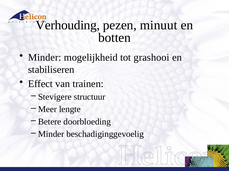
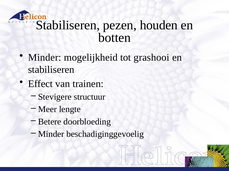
Verhouding at (68, 25): Verhouding -> Stabiliseren
minuut: minuut -> houden
